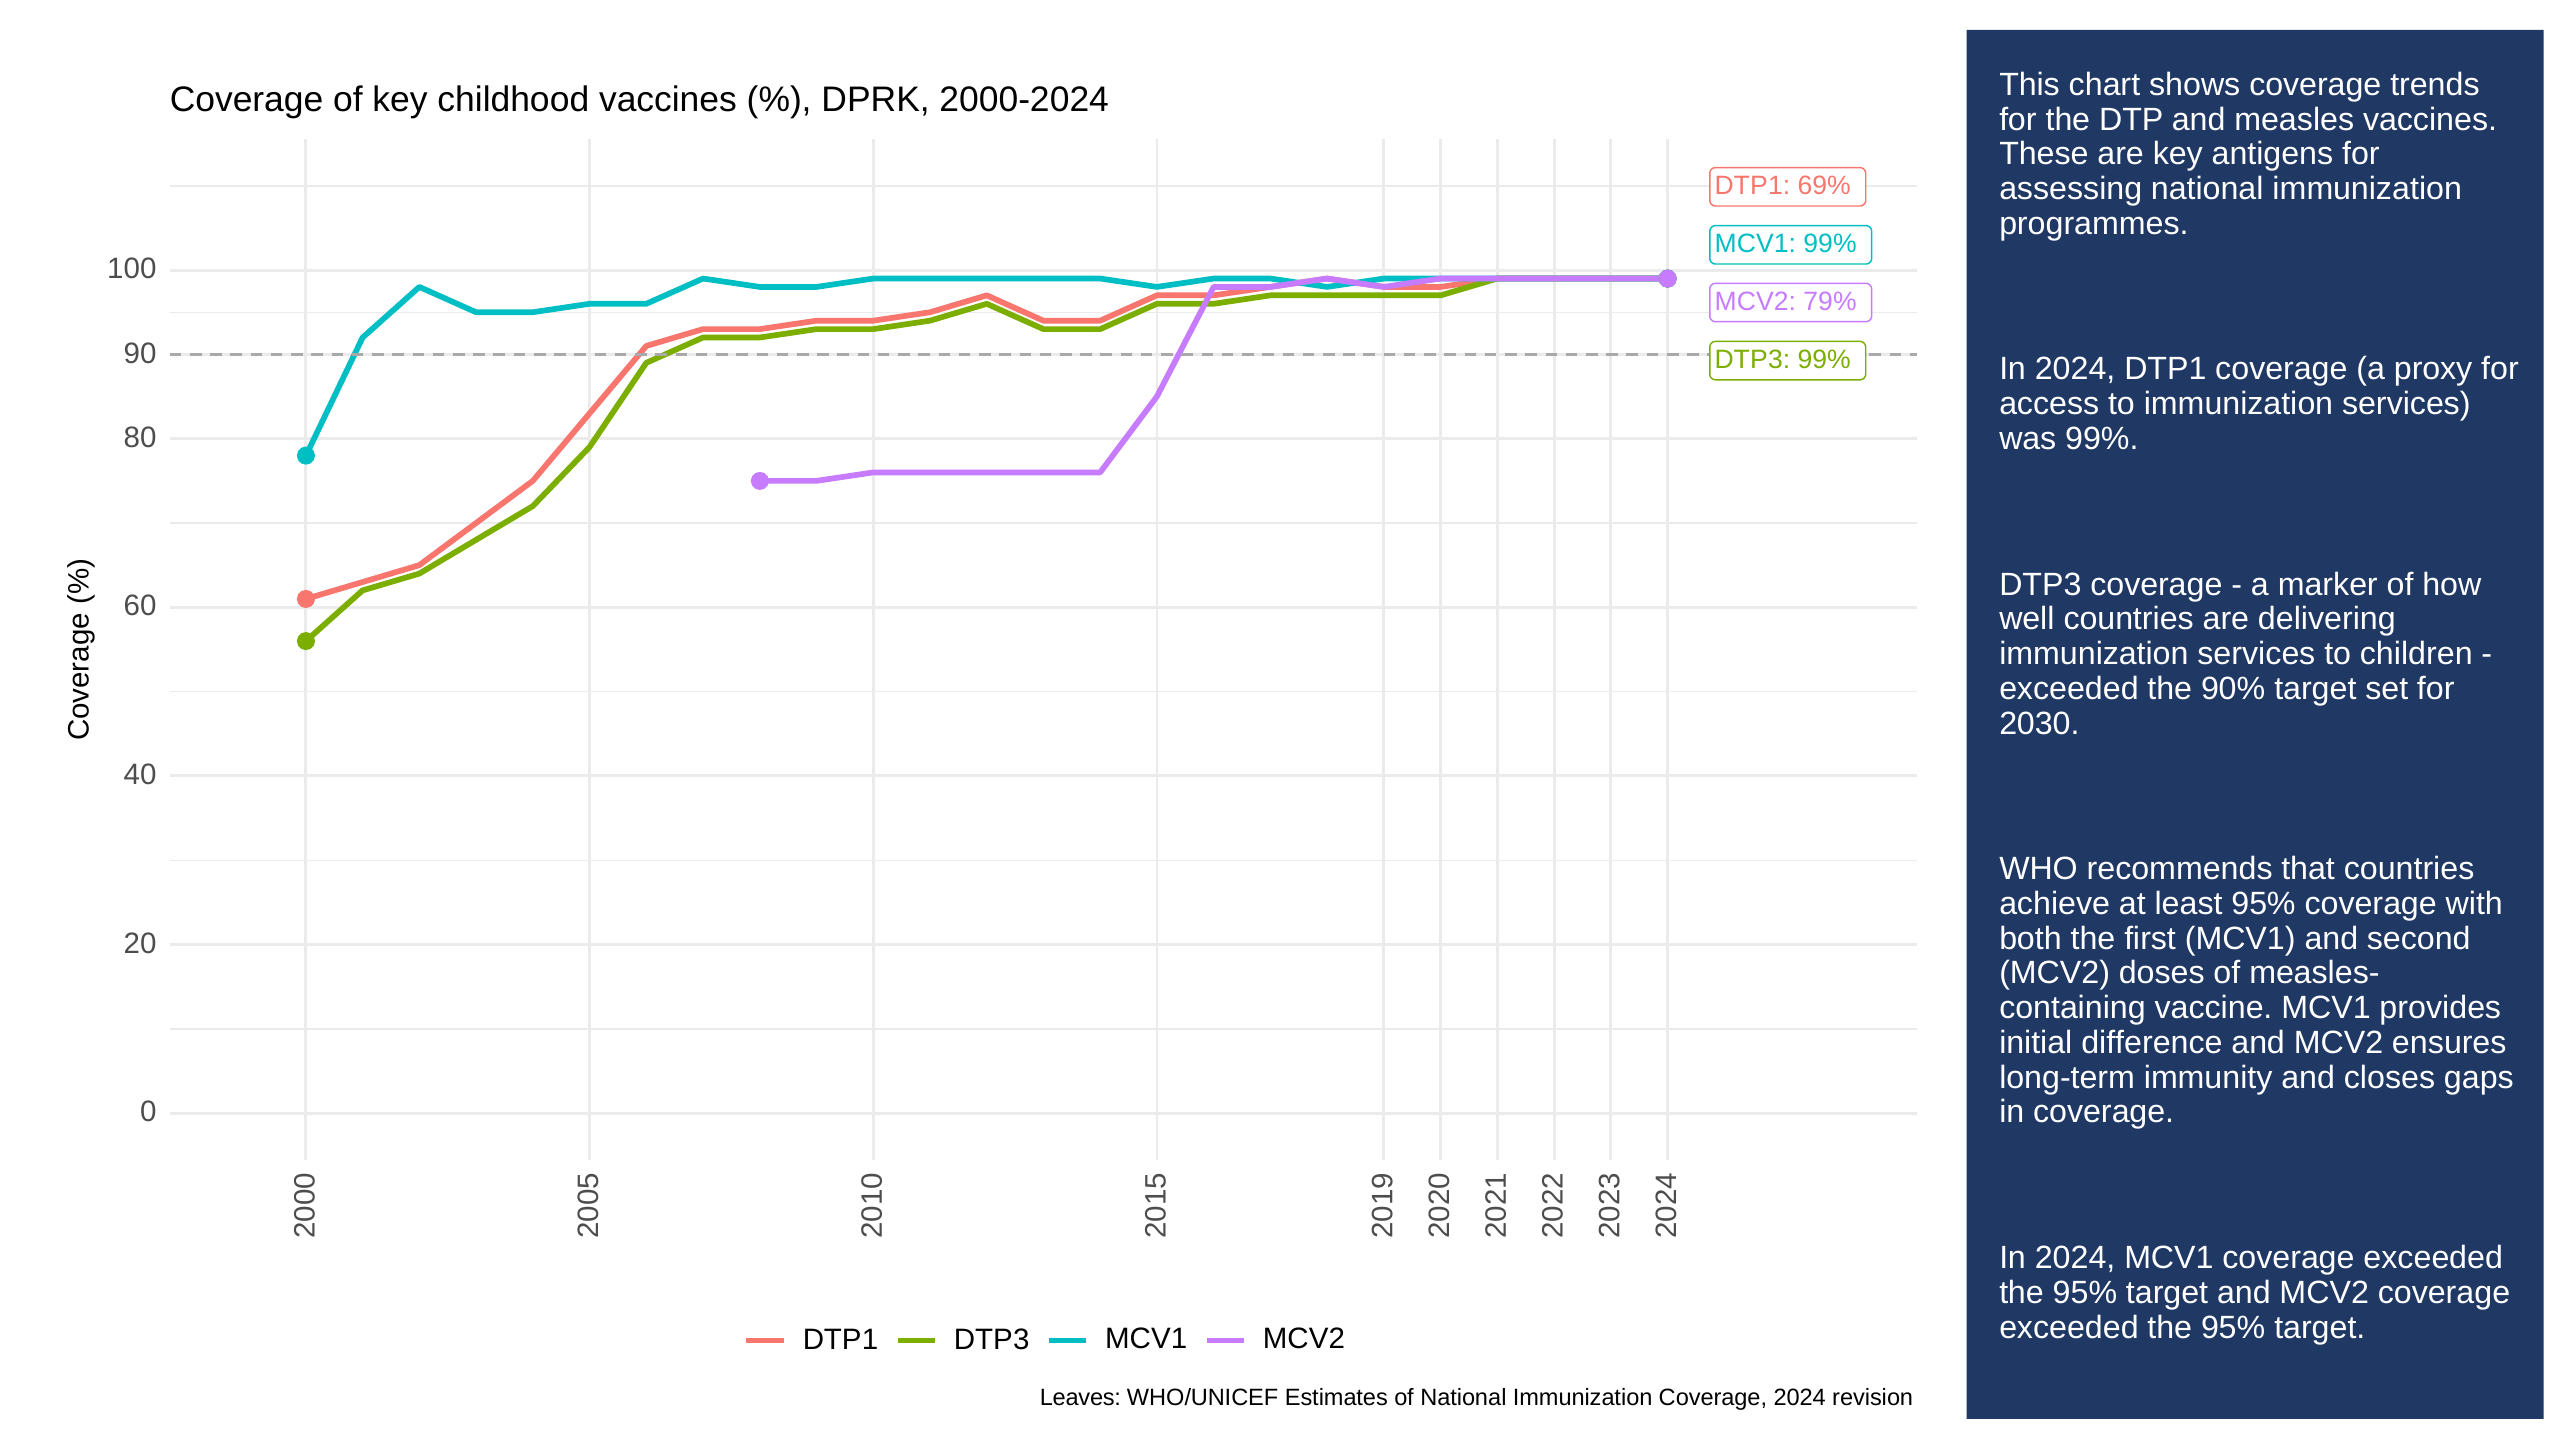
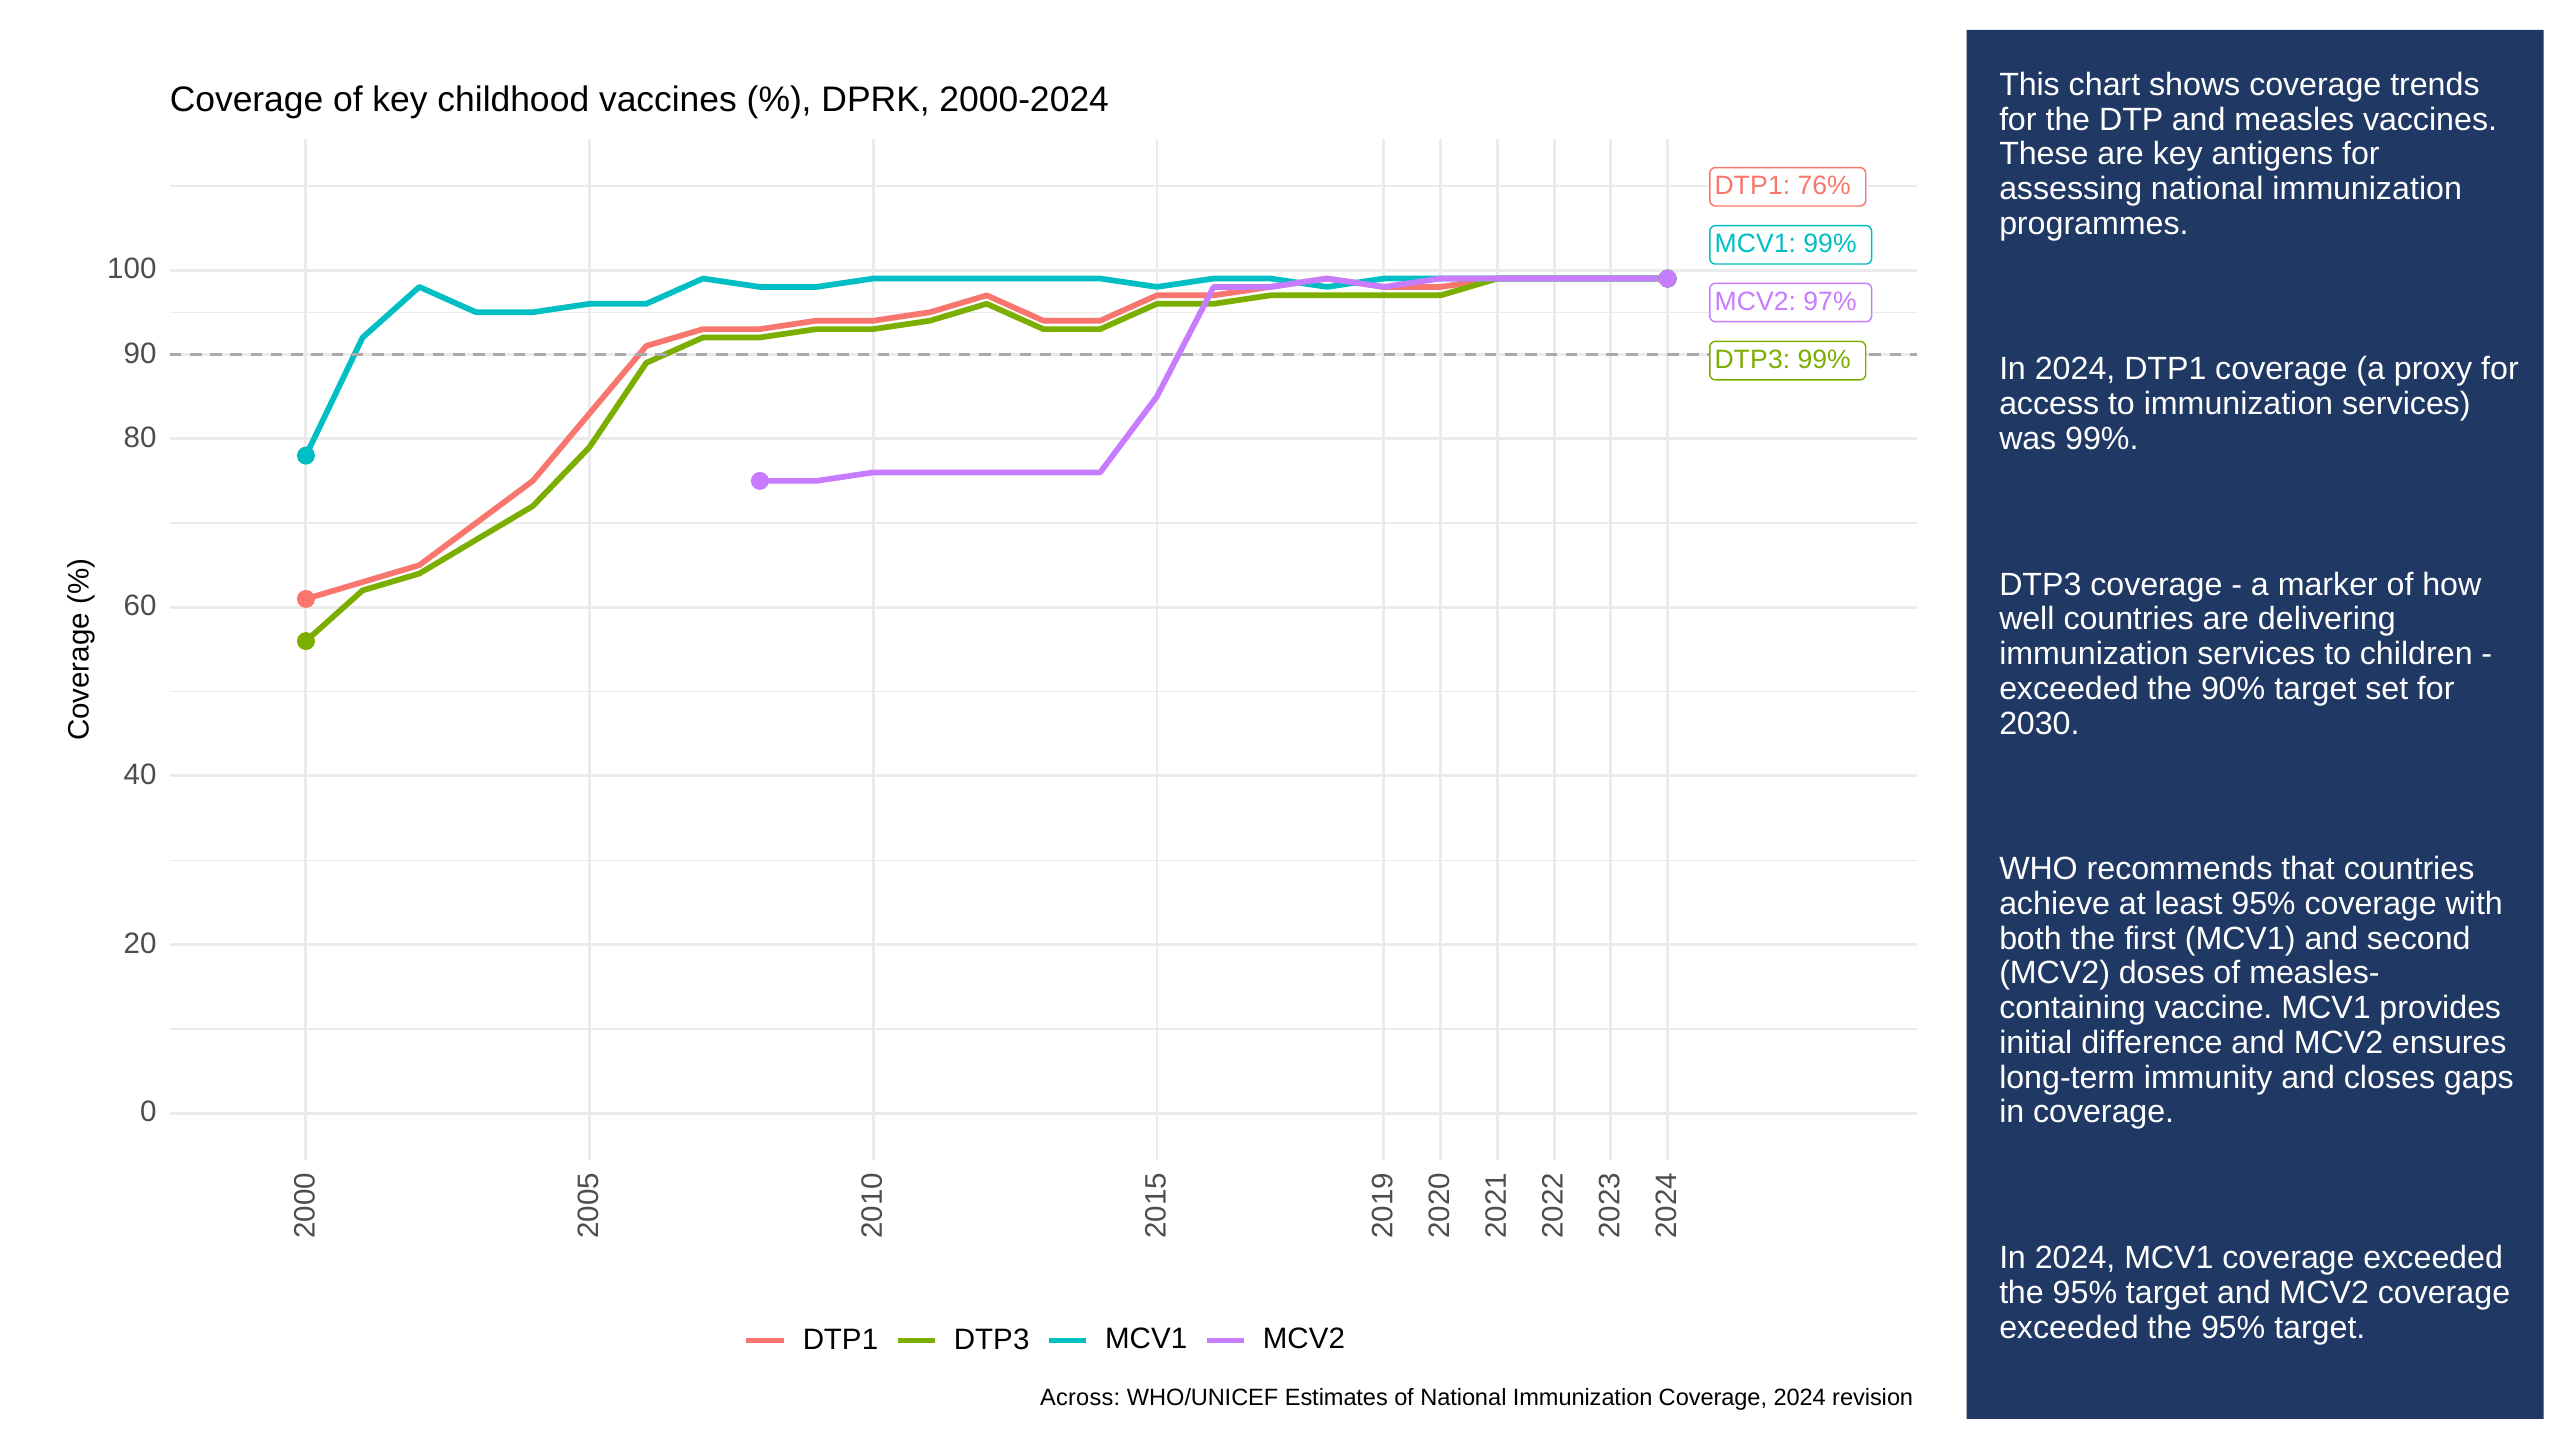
69%: 69% -> 76%
79%: 79% -> 97%
Leaves: Leaves -> Across
